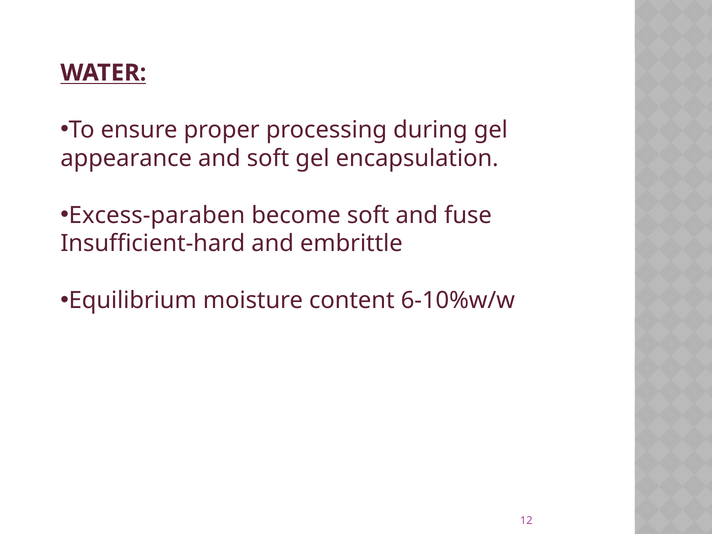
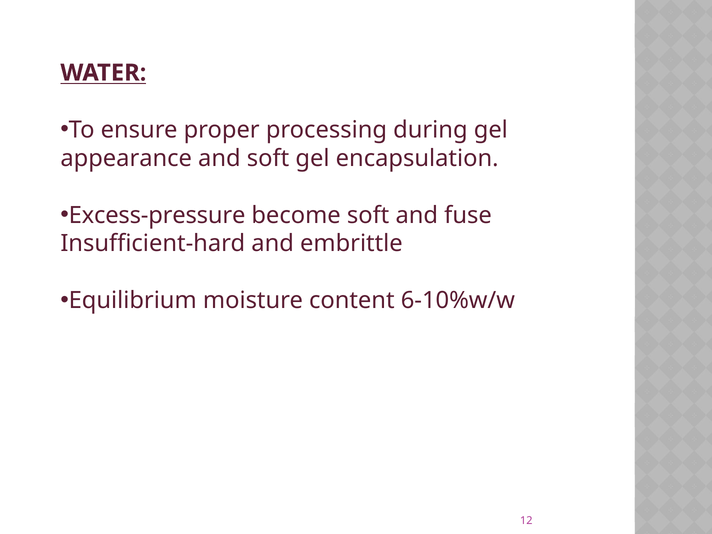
Excess-paraben: Excess-paraben -> Excess-pressure
